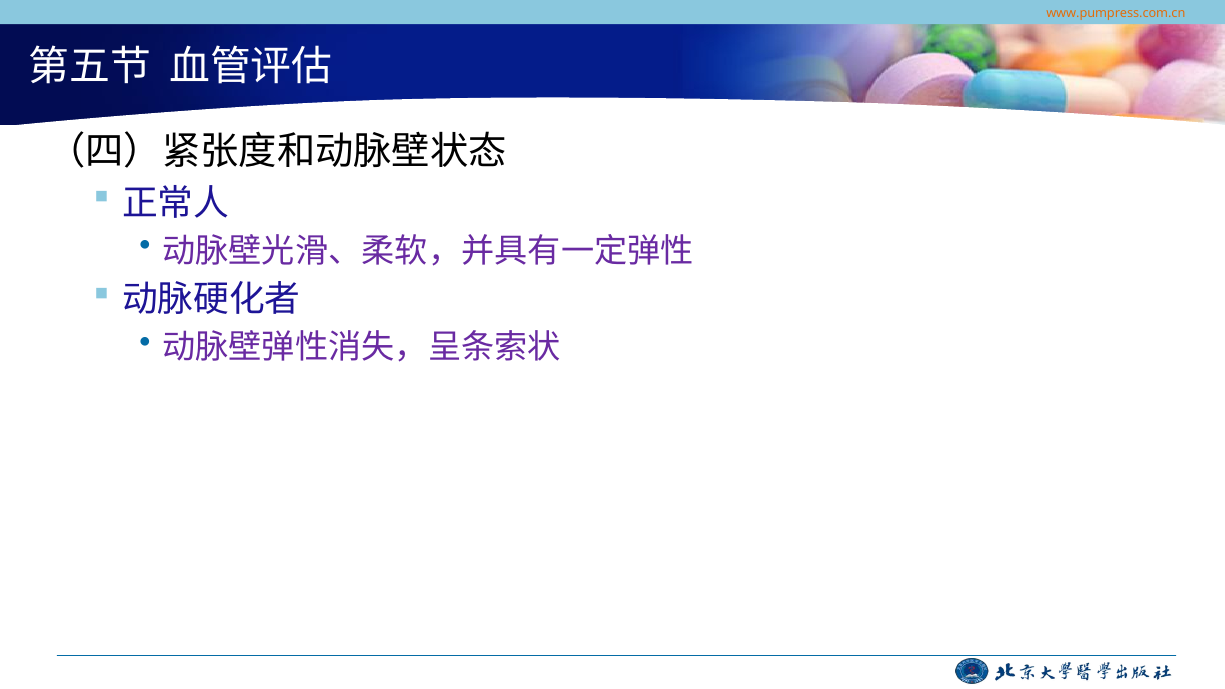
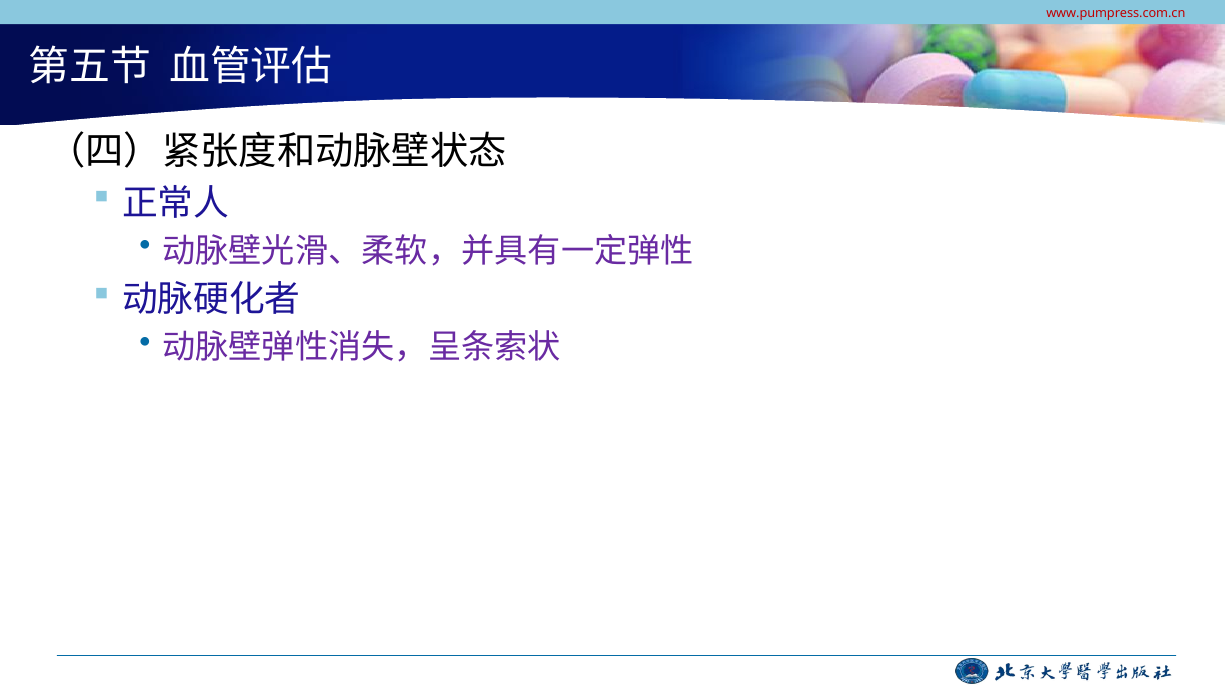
www.pumpress.com.cn colour: orange -> red
